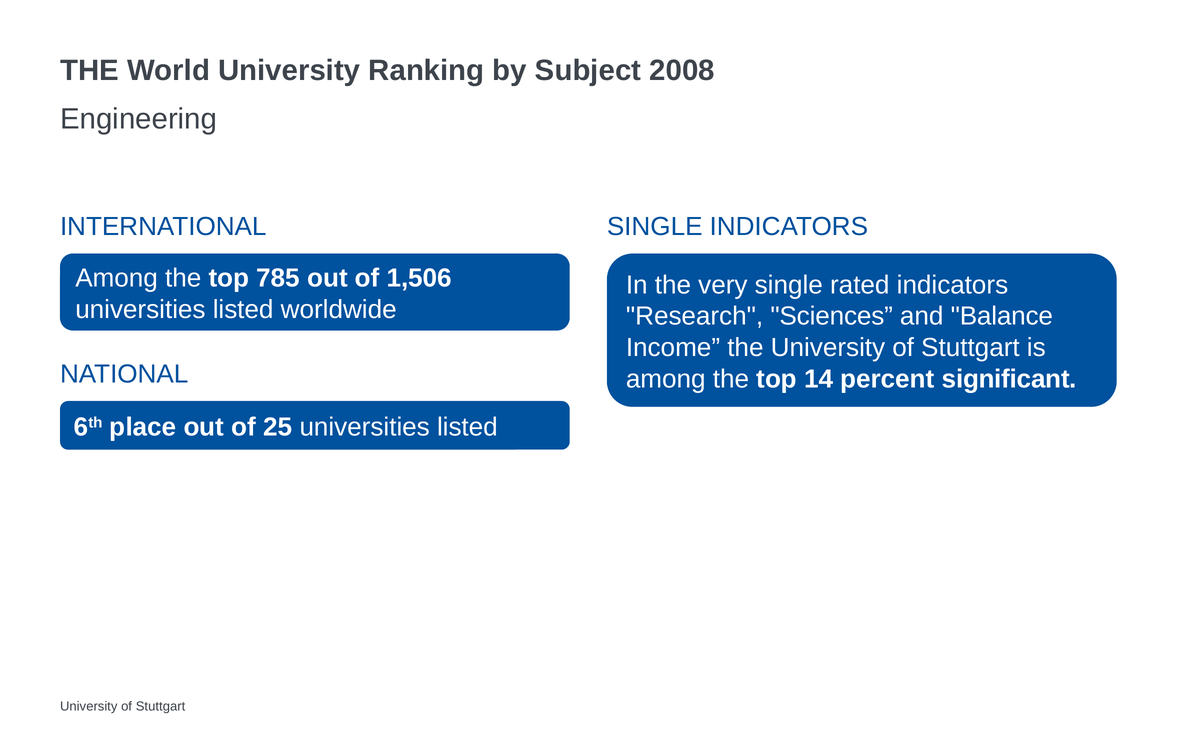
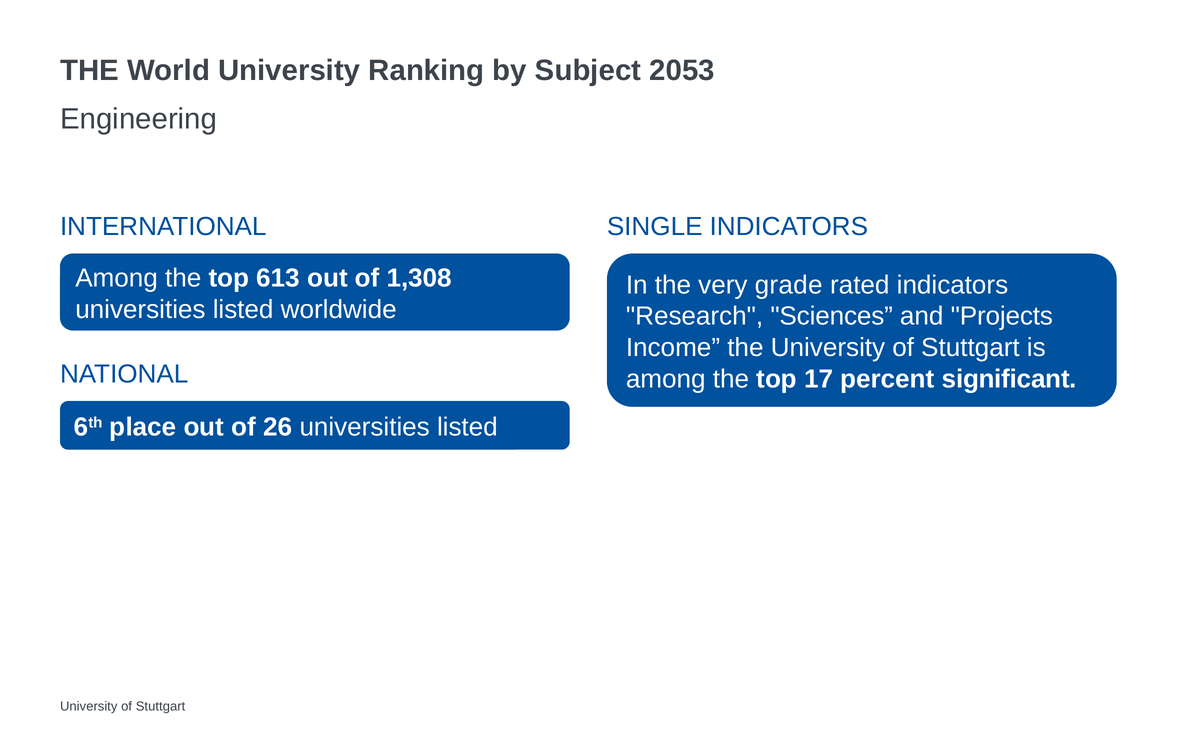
2008: 2008 -> 2053
785: 785 -> 613
1,506: 1,506 -> 1,308
very single: single -> grade
Balance: Balance -> Projects
14: 14 -> 17
25: 25 -> 26
